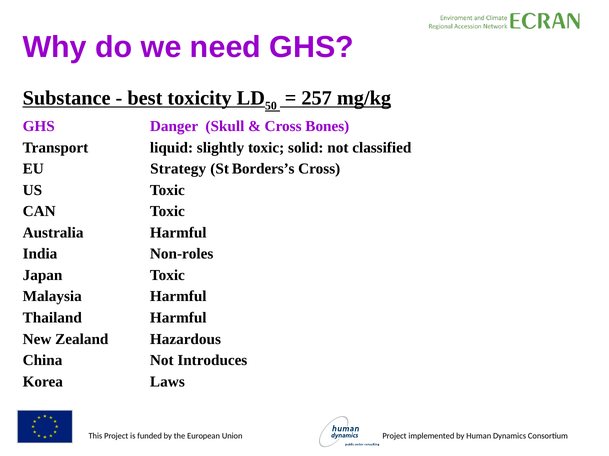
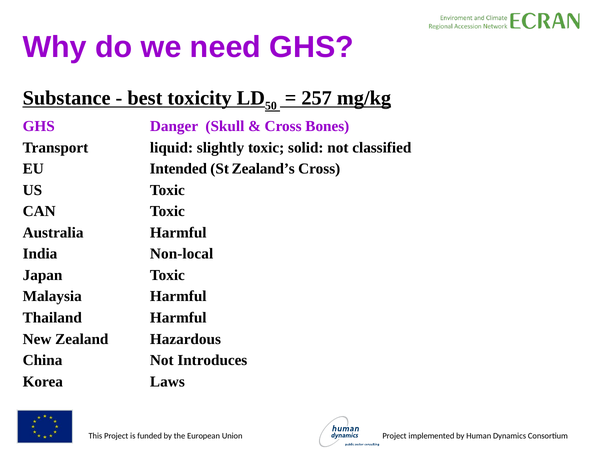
Strategy: Strategy -> Intended
Borders’s: Borders’s -> Zealand’s
Non-roles: Non-roles -> Non-local
